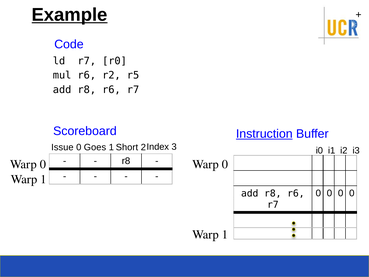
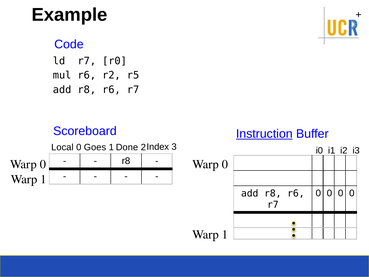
Example underline: present -> none
Issue: Issue -> Local
Short: Short -> Done
